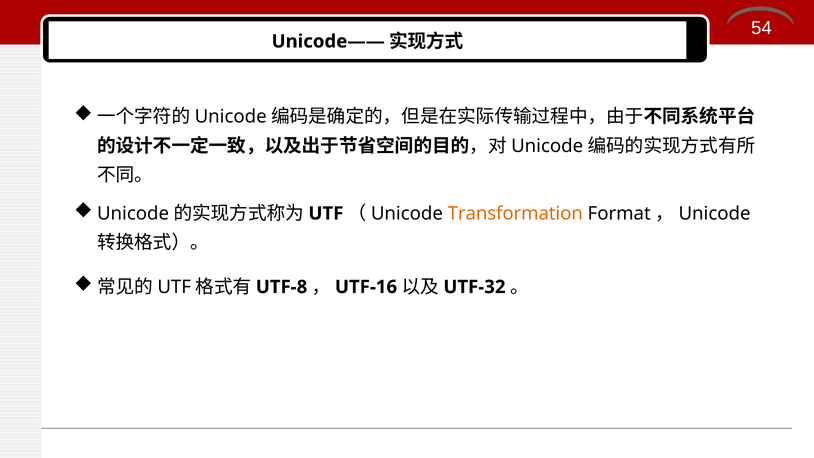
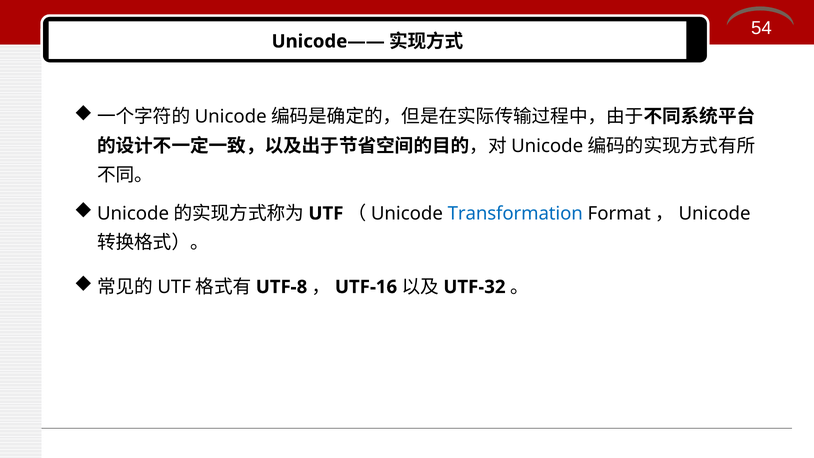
Transformation colour: orange -> blue
